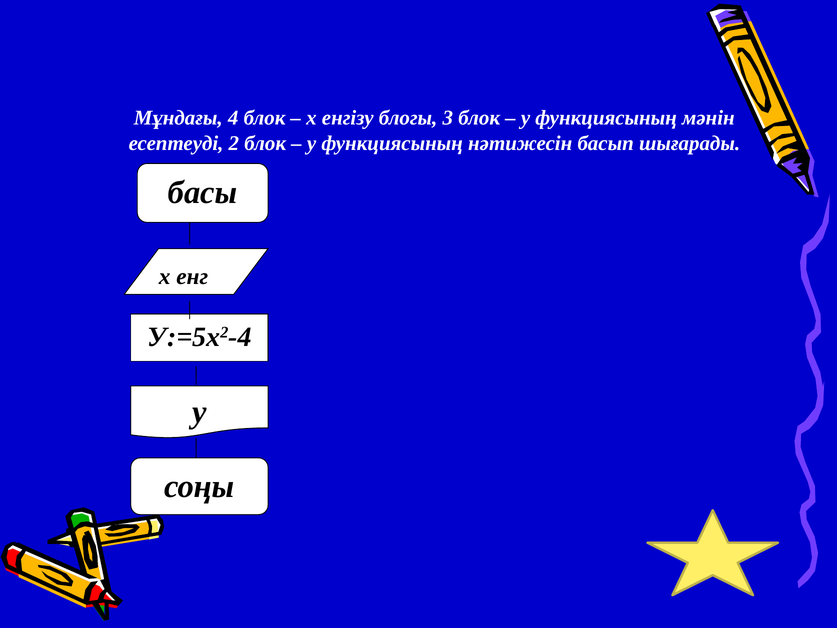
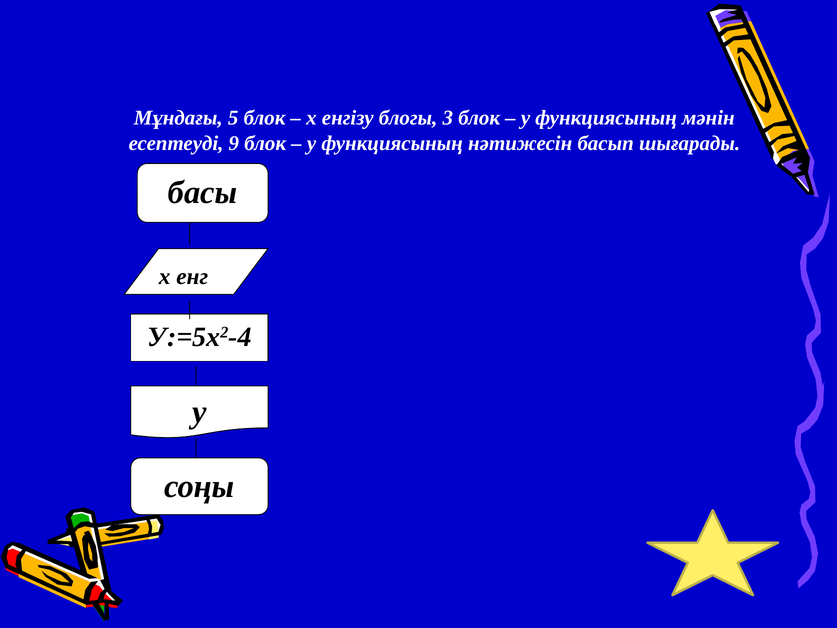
4: 4 -> 5
2: 2 -> 9
